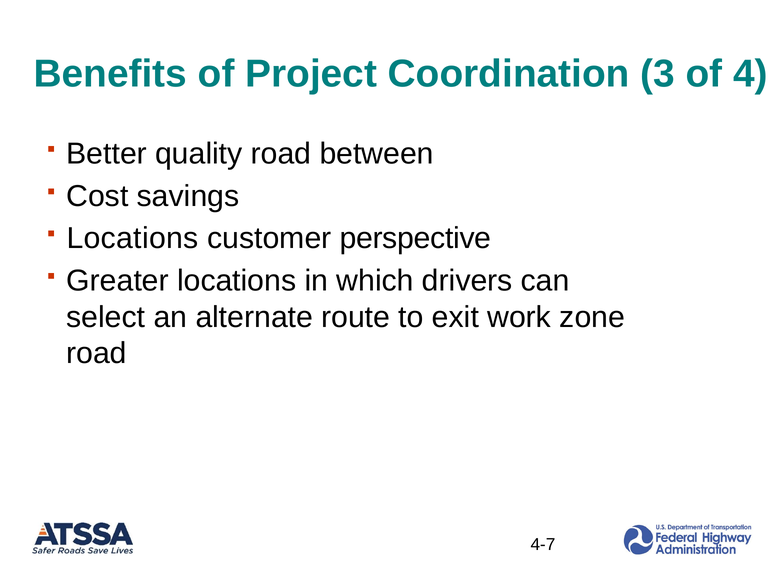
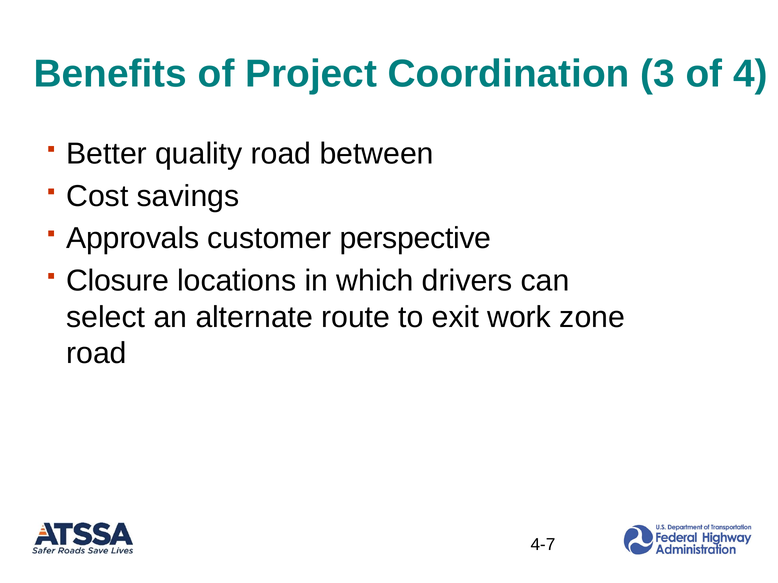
Locations at (133, 239): Locations -> Approvals
Greater: Greater -> Closure
